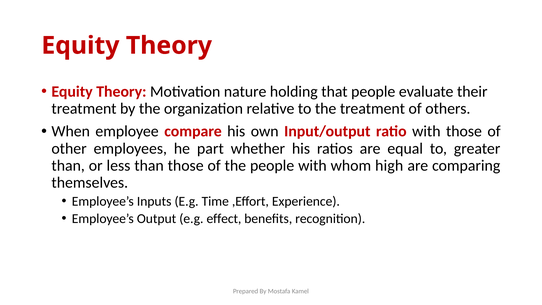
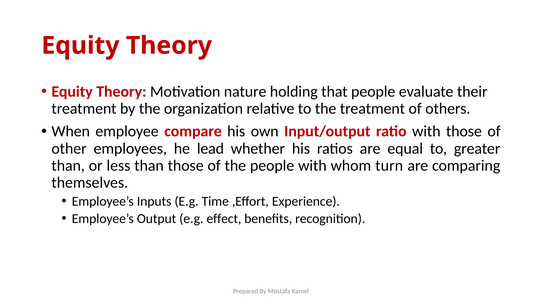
part: part -> lead
high: high -> turn
